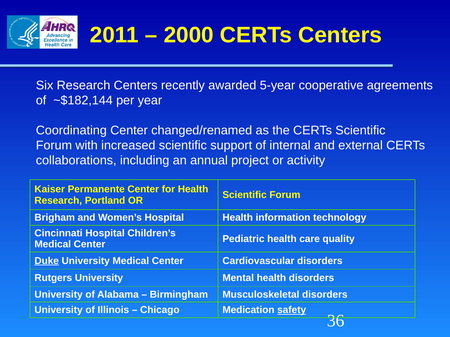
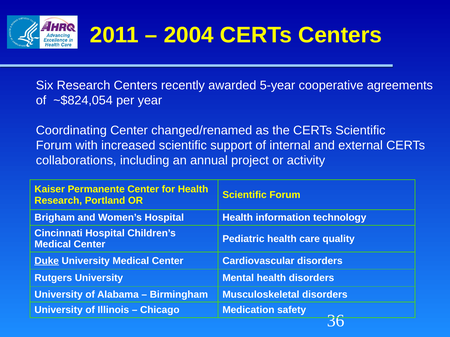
2000: 2000 -> 2004
~$182,144: ~$182,144 -> ~$824,054
safety underline: present -> none
